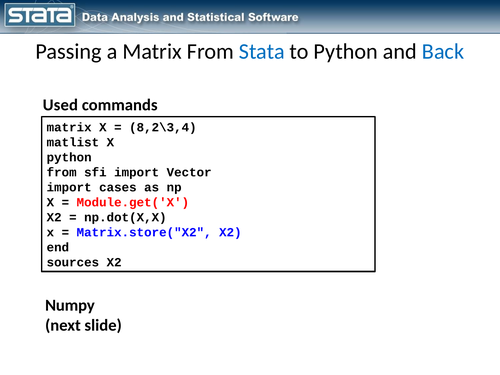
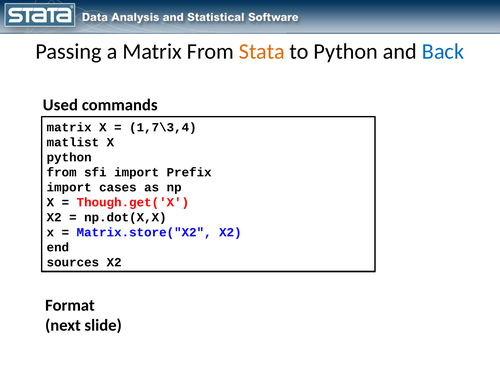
Stata colour: blue -> orange
8,2\3,4: 8,2\3,4 -> 1,7\3,4
Vector: Vector -> Prefix
Module.get('X: Module.get('X -> Though.get('X
Numpy: Numpy -> Format
